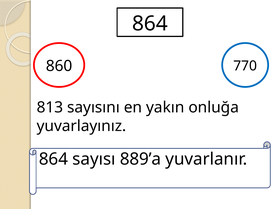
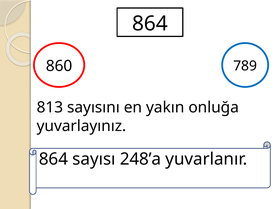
770: 770 -> 789
889’a: 889’a -> 248’a
